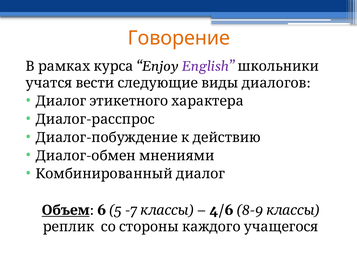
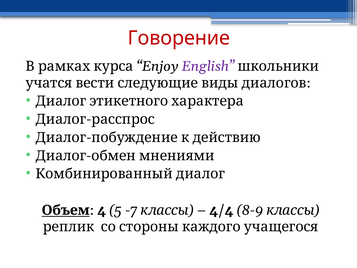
Говорение colour: orange -> red
6: 6 -> 4
4/6: 4/6 -> 4/4
